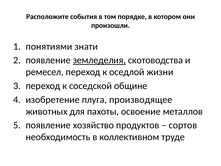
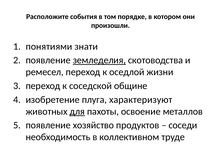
производящее: производящее -> характеризуют
для underline: none -> present
сортов: сортов -> соседи
